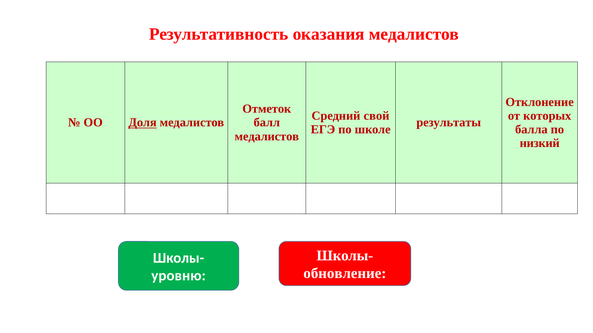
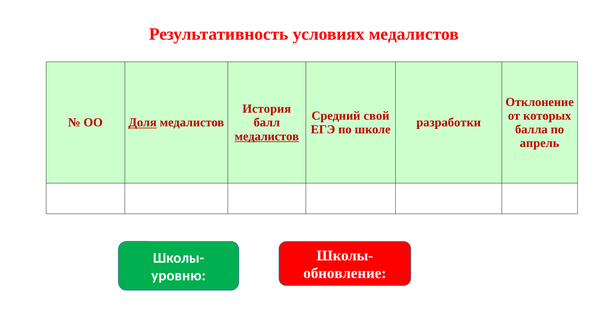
оказания: оказания -> условиях
Отметок: Отметок -> История
результаты: результаты -> разработки
медалистов at (267, 137) underline: none -> present
низкий: низкий -> апрель
